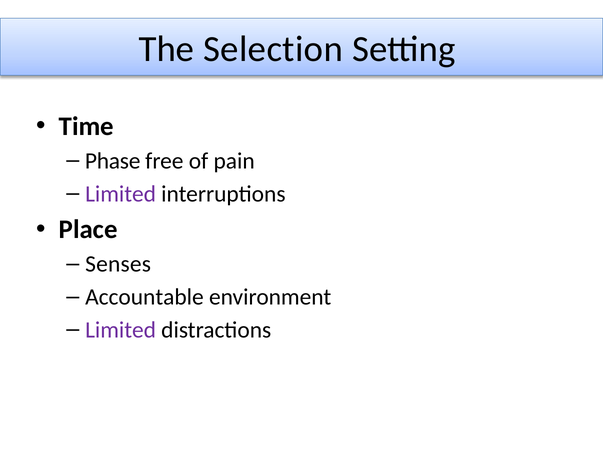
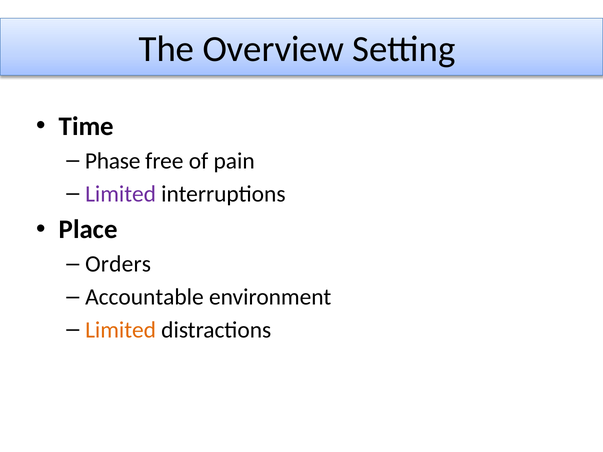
Selection: Selection -> Overview
Senses: Senses -> Orders
Limited at (121, 330) colour: purple -> orange
